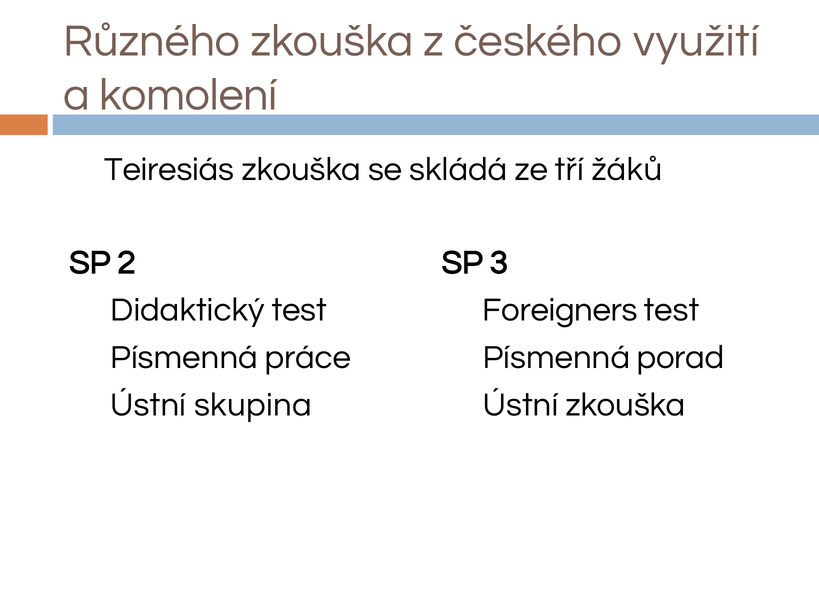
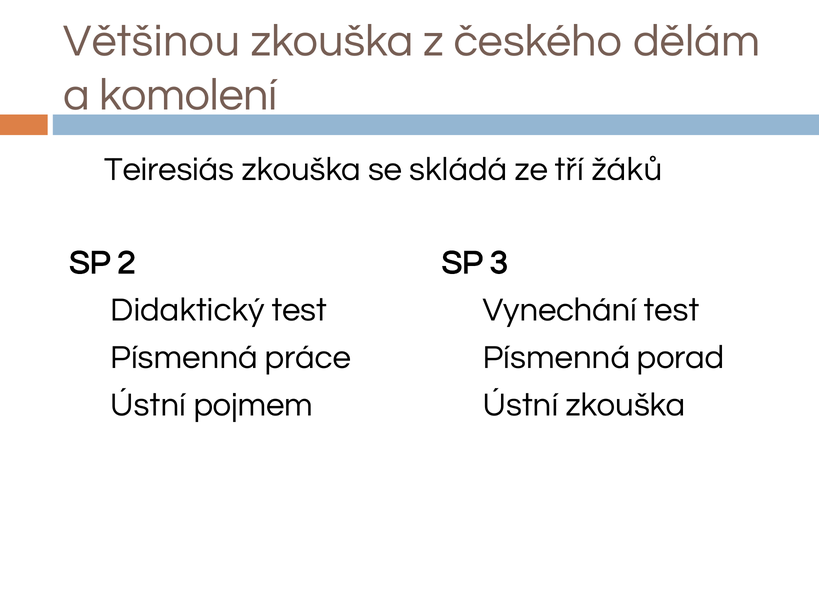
Různého: Různého -> Většinou
využití: využití -> dělám
Foreigners: Foreigners -> Vynechání
skupina: skupina -> pojmem
